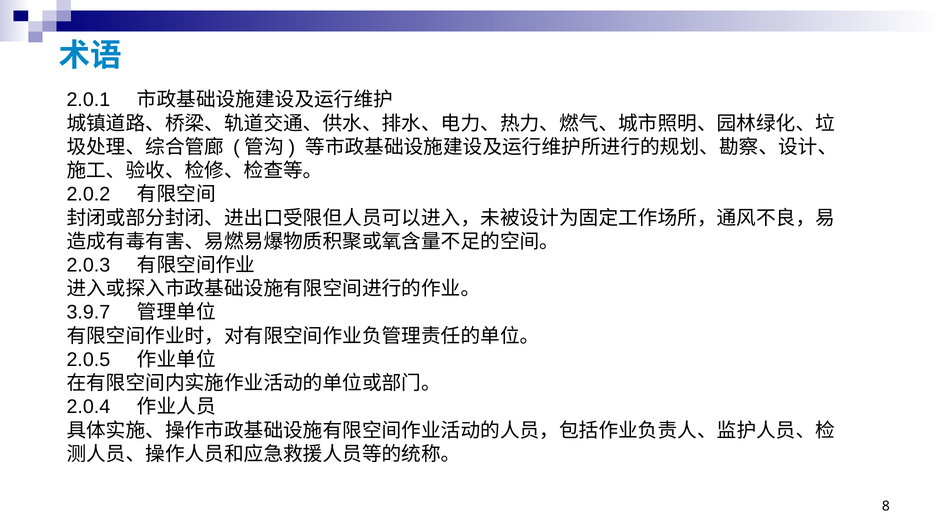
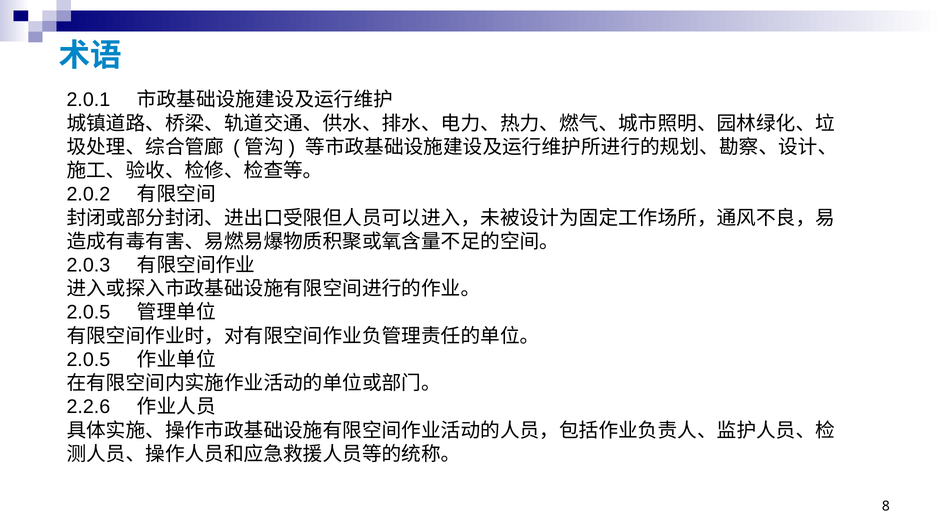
3.9.7 at (88, 312): 3.9.7 -> 2.0.5
2.0.4: 2.0.4 -> 2.2.6
